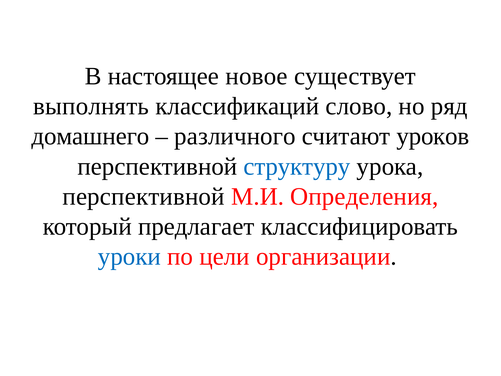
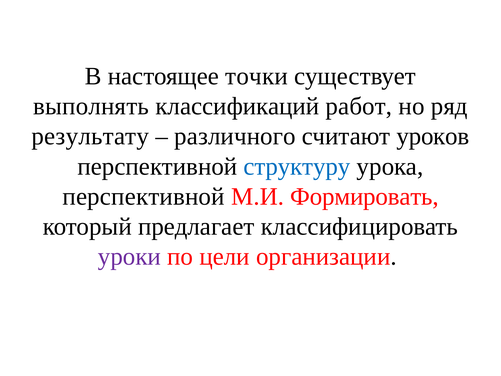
новое: новое -> точки
слово: слово -> работ
домашнего: домашнего -> результату
Определения: Определения -> Формировать
уроки colour: blue -> purple
